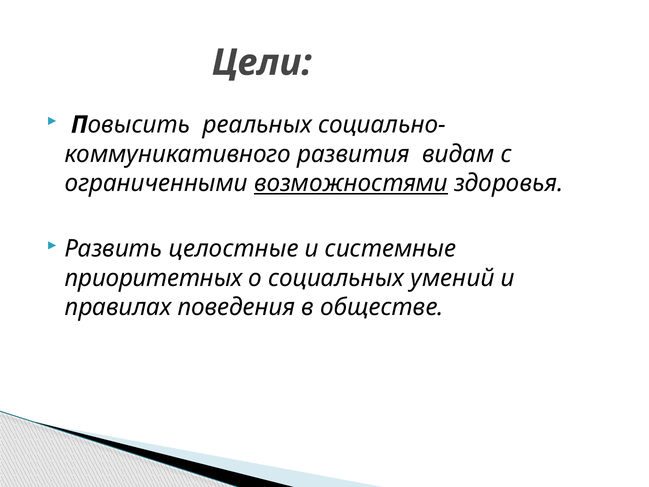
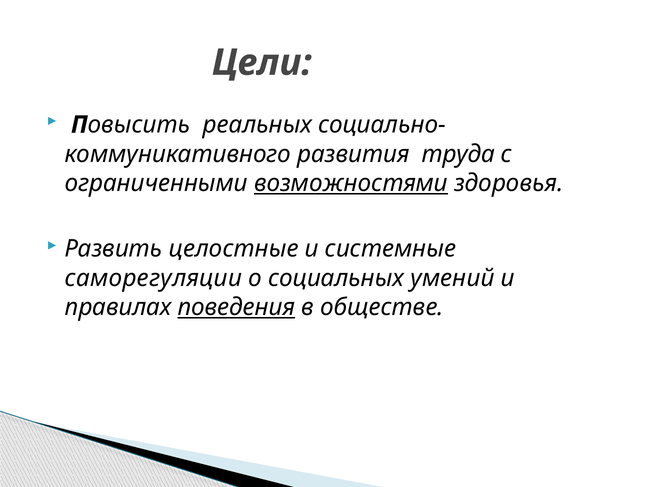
видам: видам -> труда
приоритетных: приоритетных -> саморегуляции
поведения underline: none -> present
